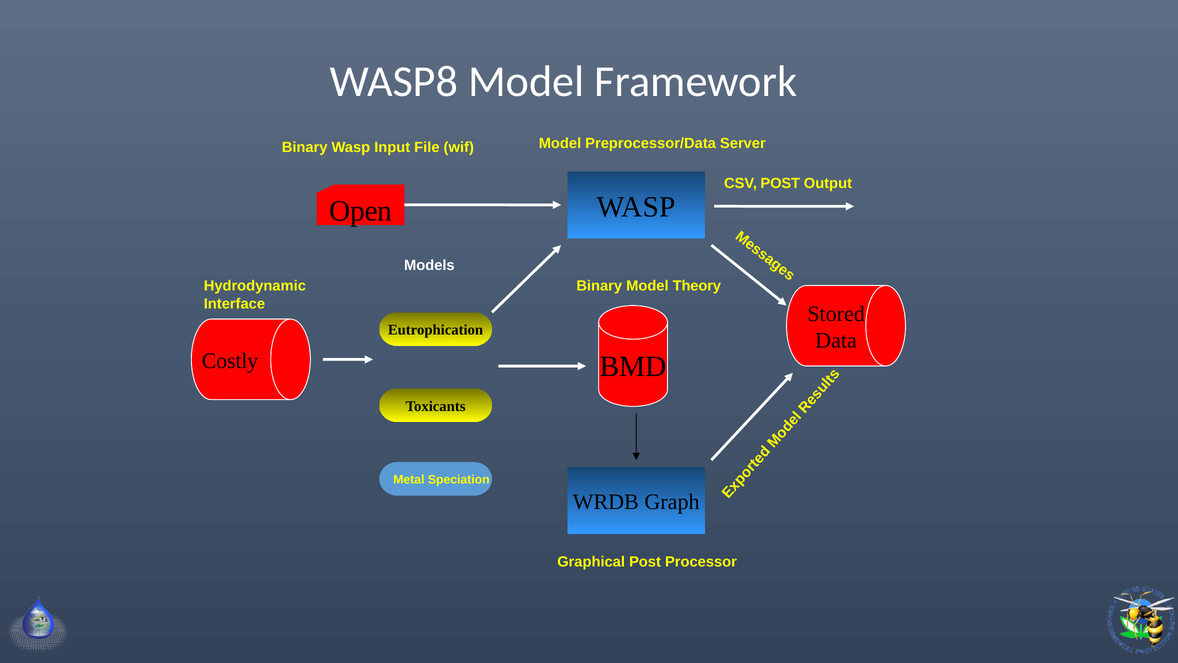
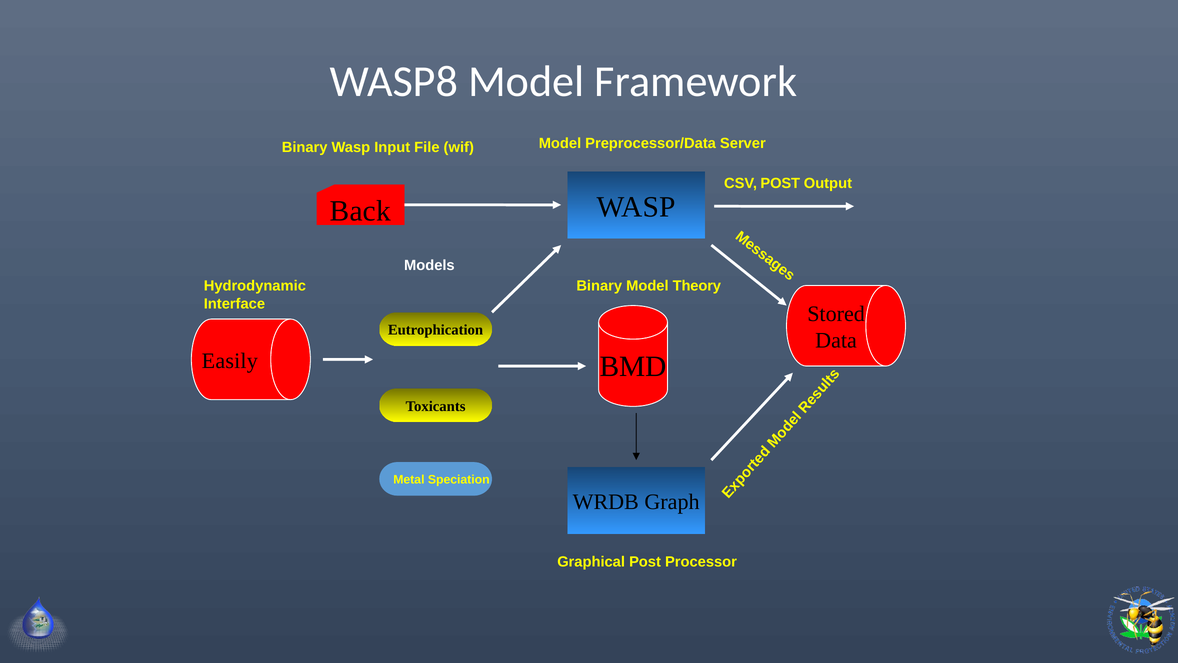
Open: Open -> Back
Costly: Costly -> Easily
